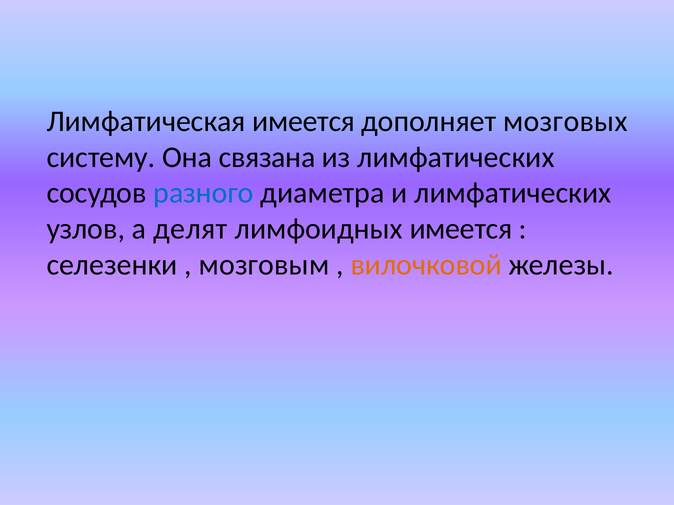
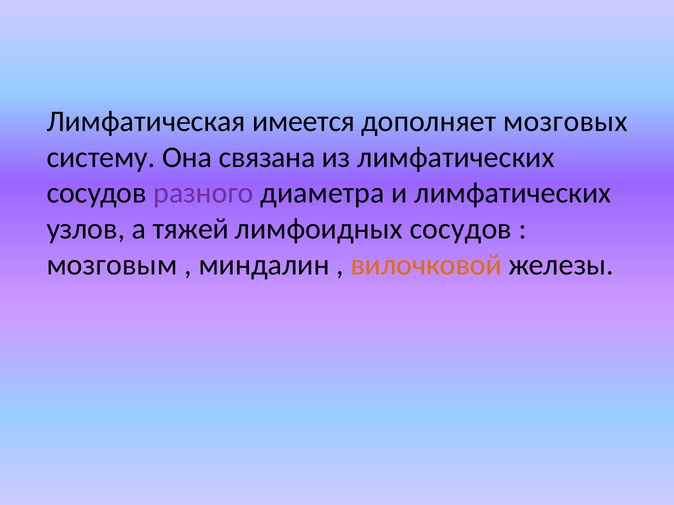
разного colour: blue -> purple
делят: делят -> тяжей
лимфоидных имеется: имеется -> сосудов
селезенки: селезенки -> мозговым
мозговым: мозговым -> миндалин
